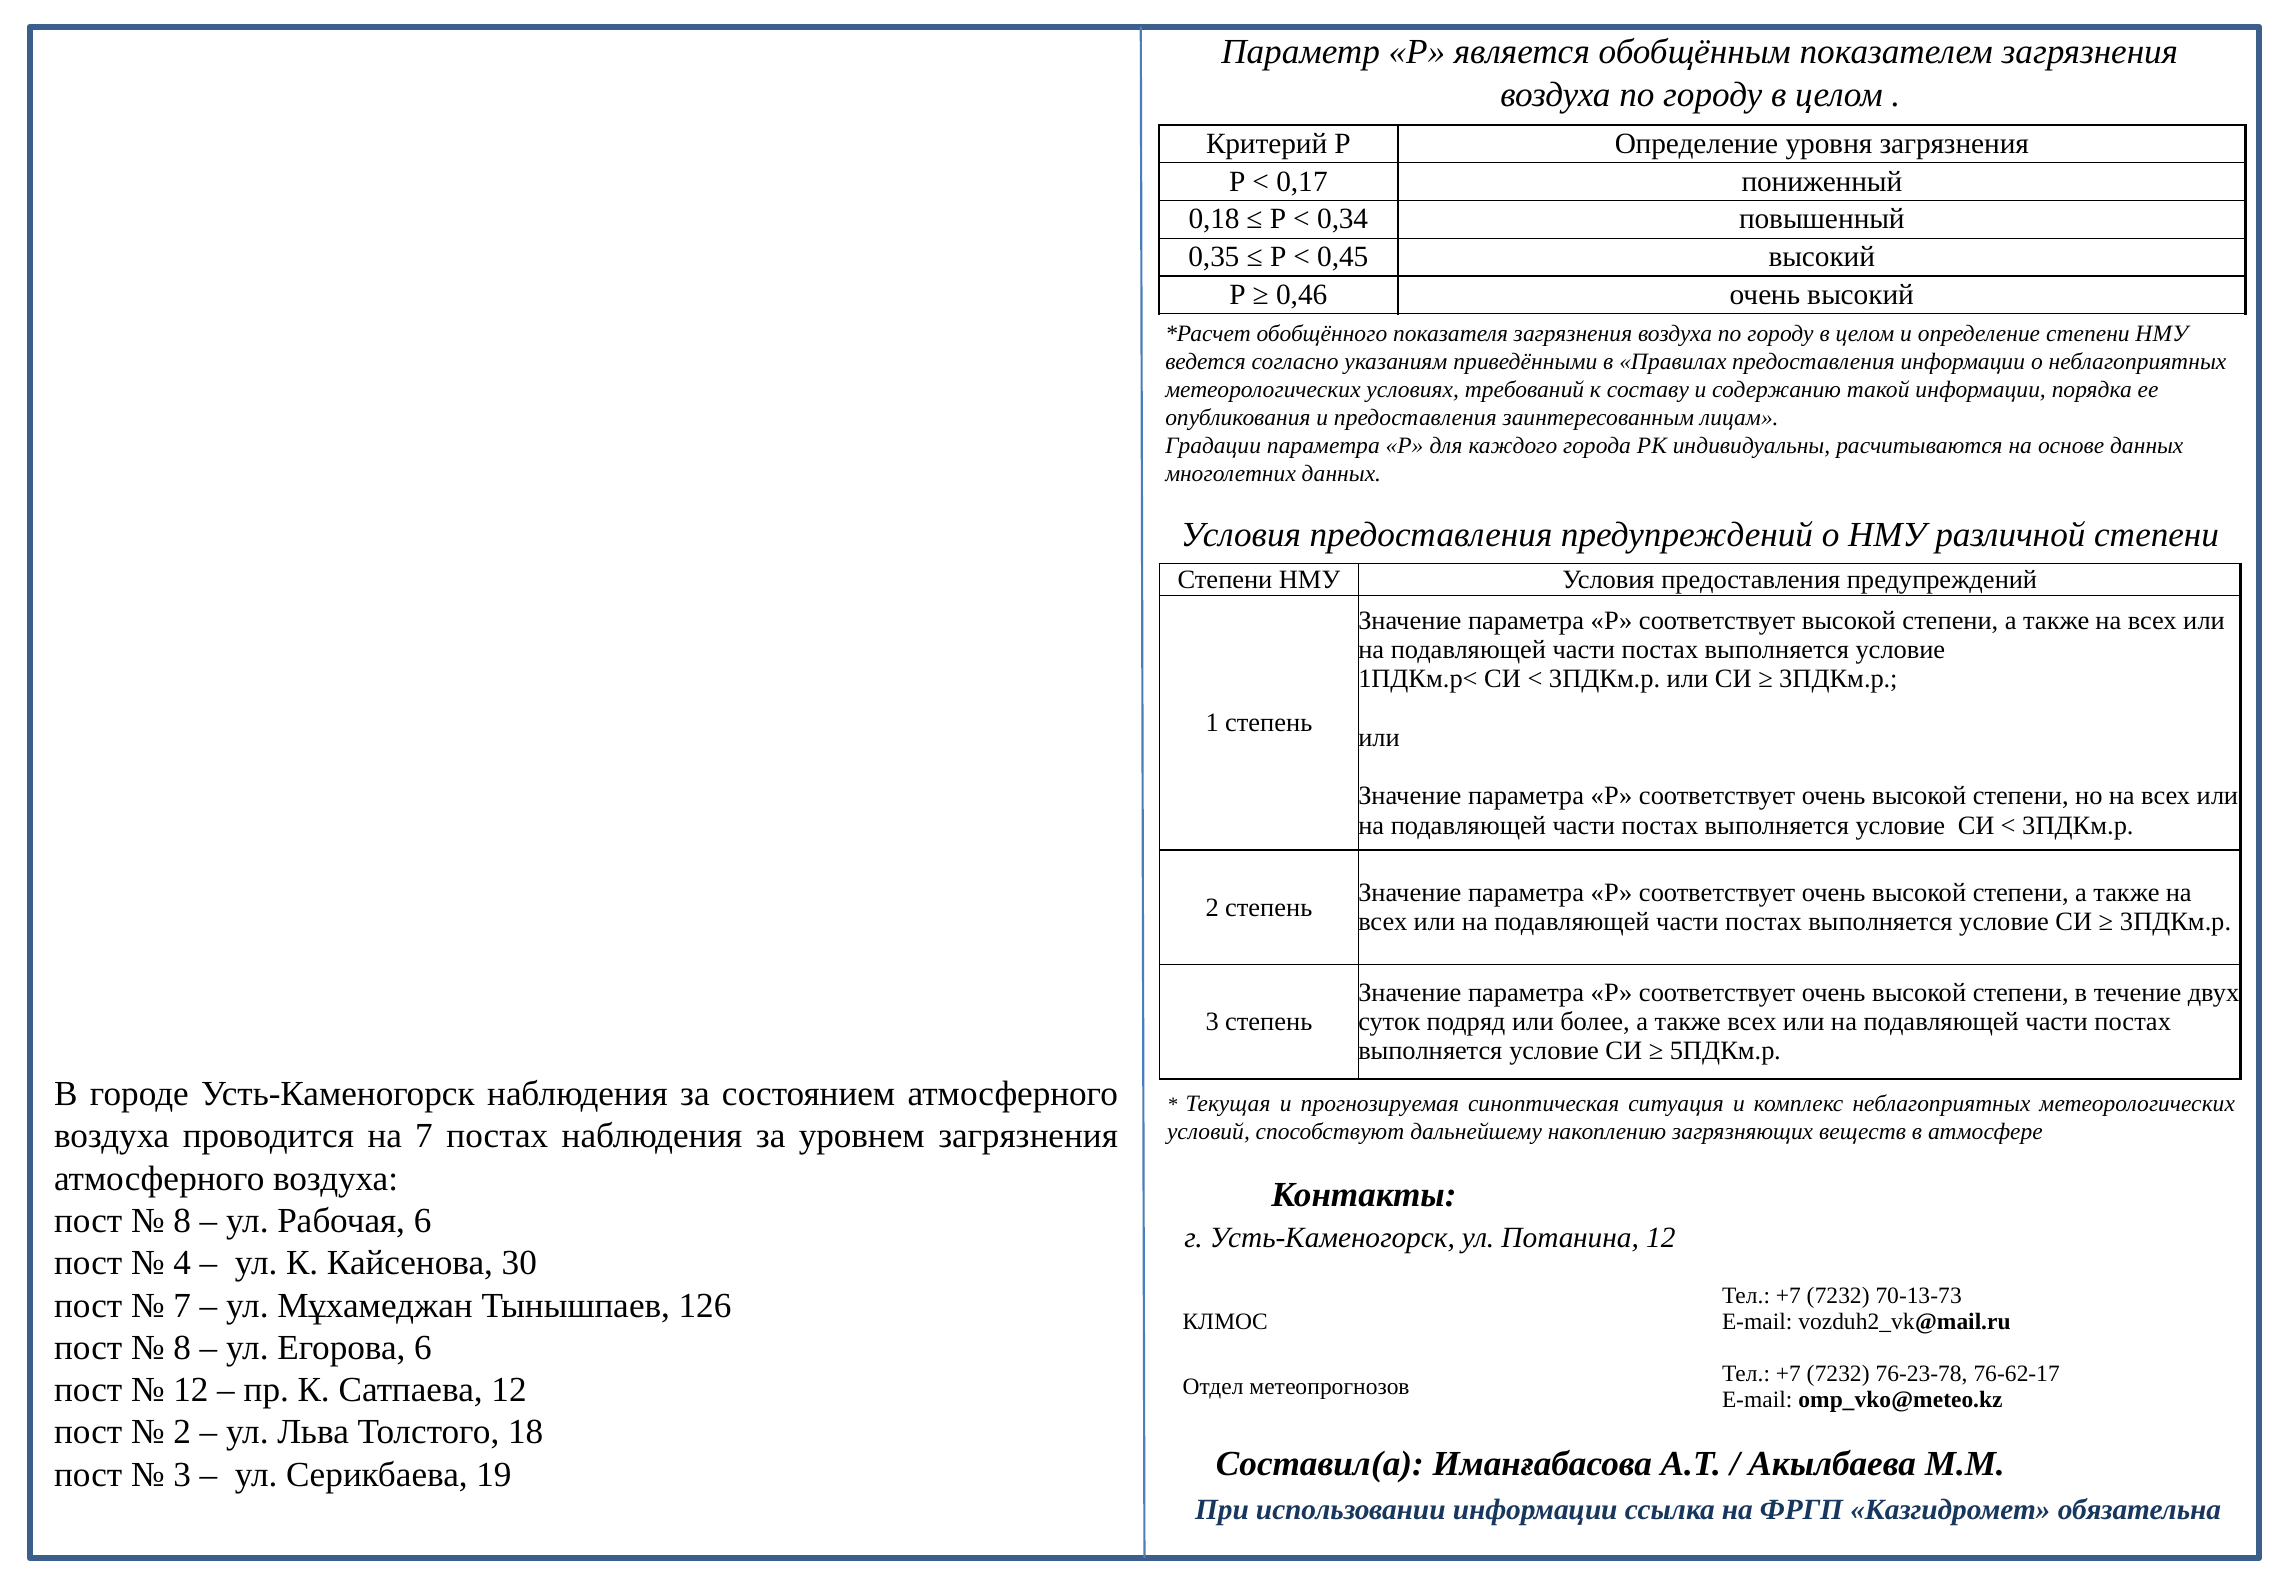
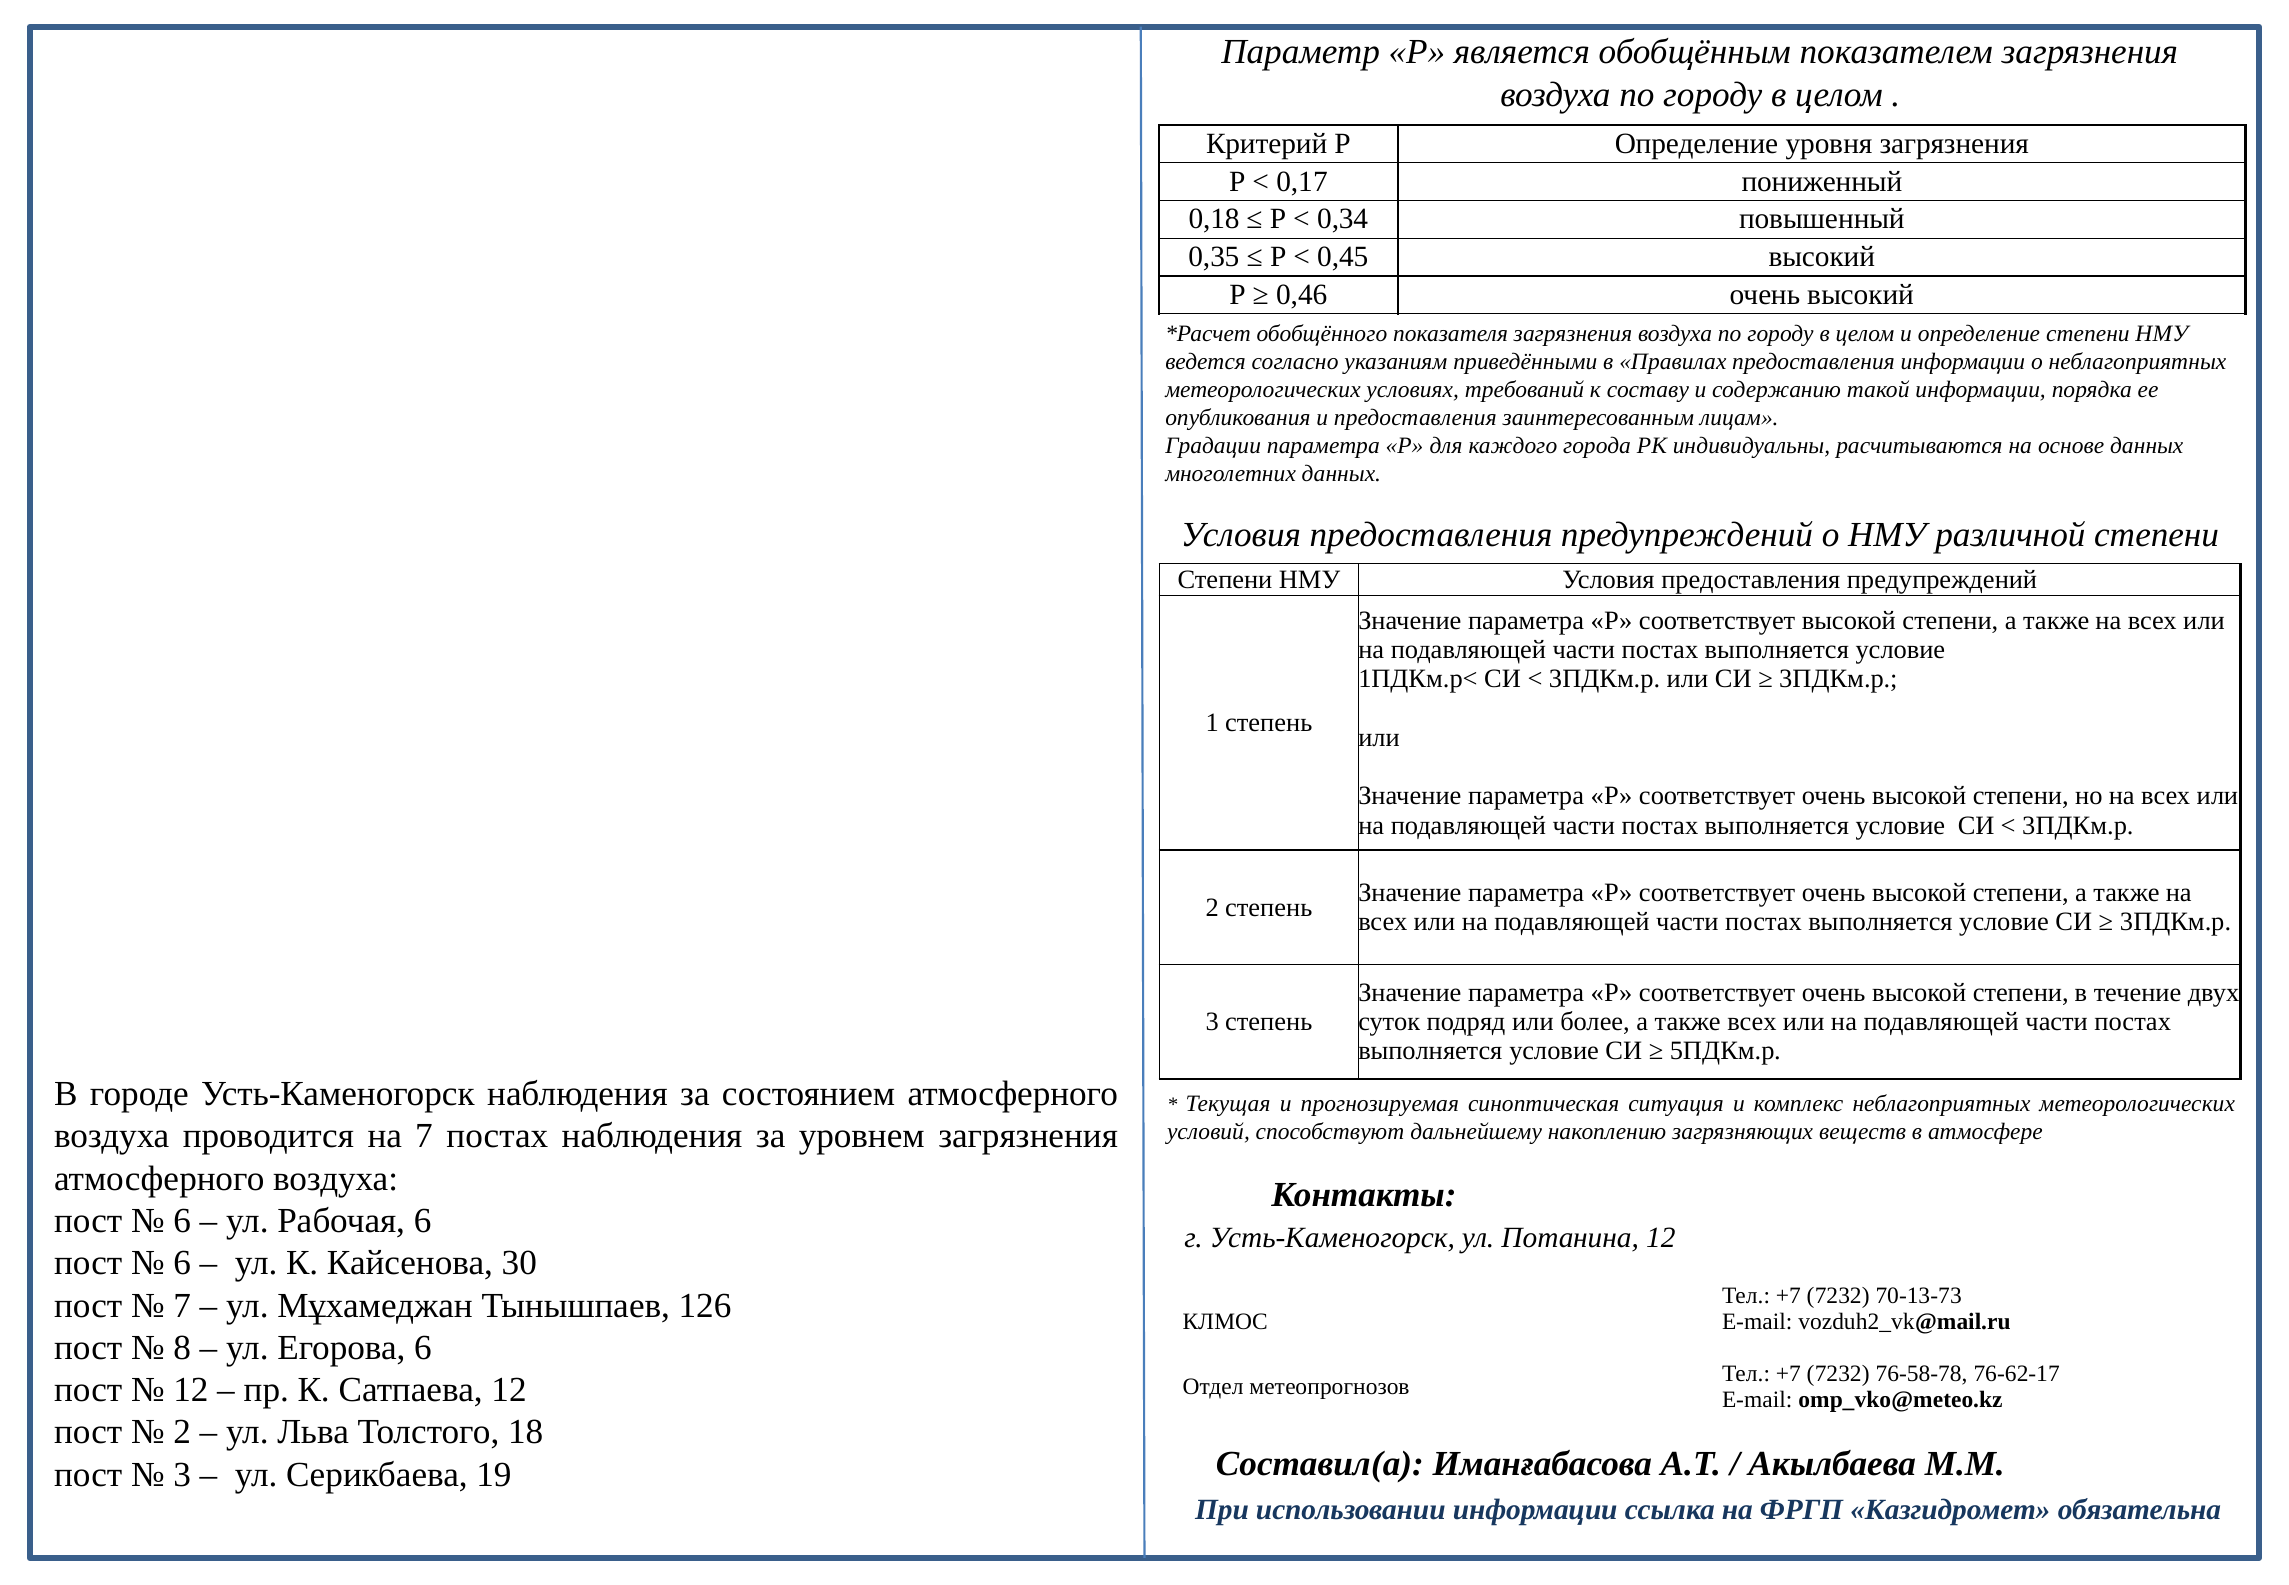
8 at (182, 1221): 8 -> 6
4 at (182, 1263): 4 -> 6
76-23-78: 76-23-78 -> 76-58-78
